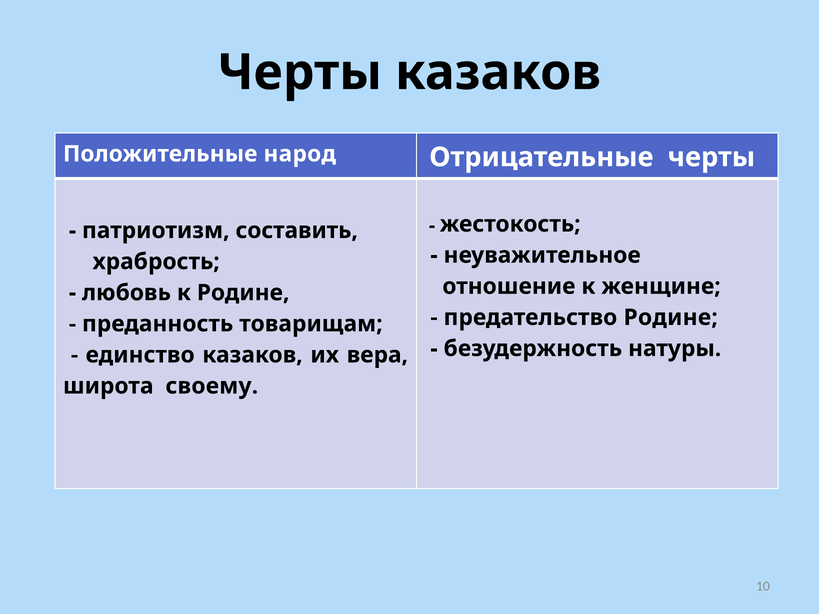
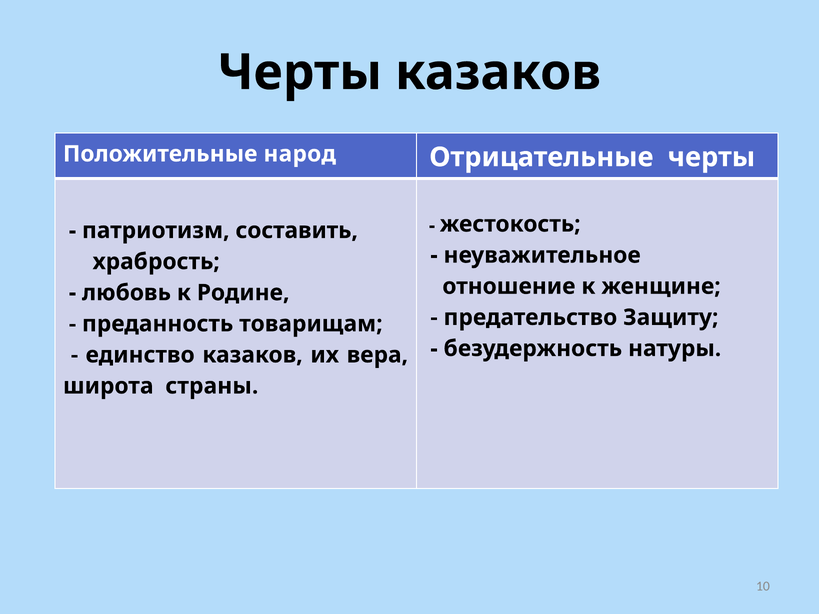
предательство Родине: Родине -> Защиту
своему: своему -> страны
